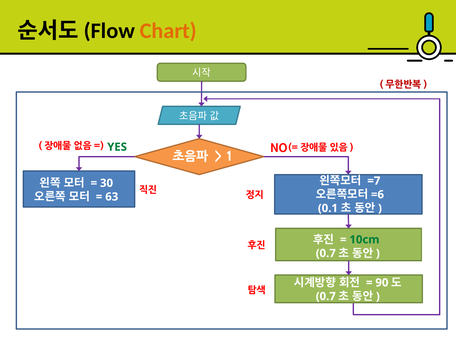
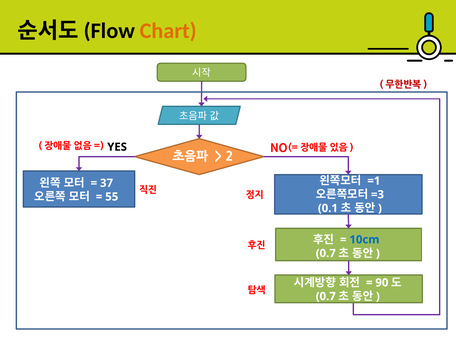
YES colour: green -> black
1: 1 -> 2
=7: =7 -> =1
30: 30 -> 37
=6: =6 -> =3
63: 63 -> 55
10cm colour: green -> blue
